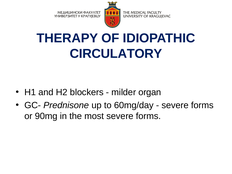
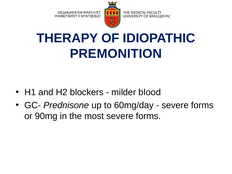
CIRCULATORY: CIRCULATORY -> PREMONITION
organ: organ -> blood
